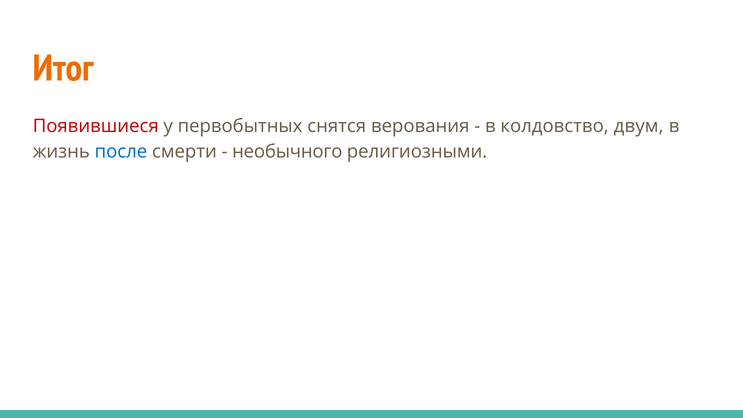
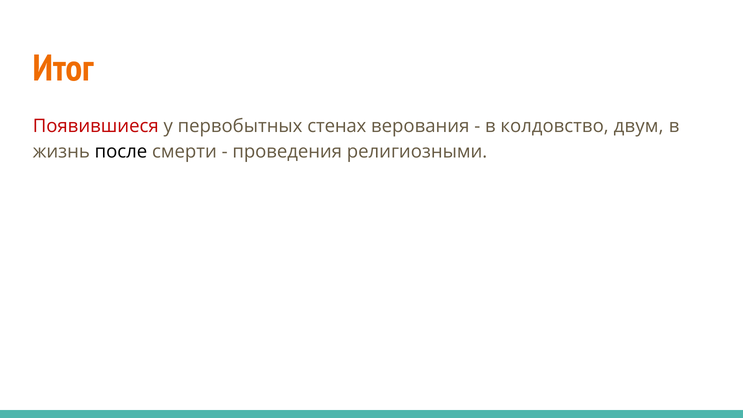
снятся: снятся -> стенах
после colour: blue -> black
необычного: необычного -> проведения
